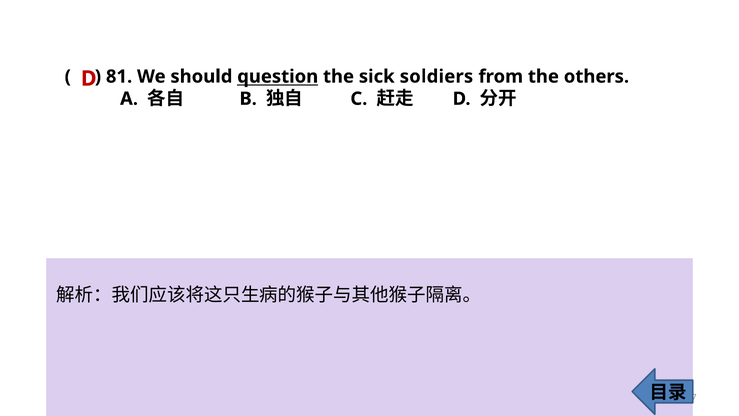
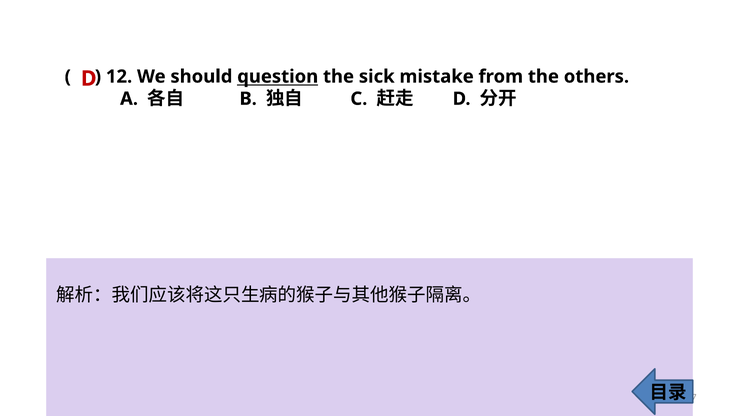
81: 81 -> 12
soldiers: soldiers -> mistake
